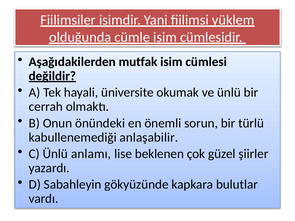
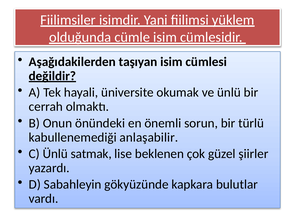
mutfak: mutfak -> taşıyan
anlamı: anlamı -> satmak
